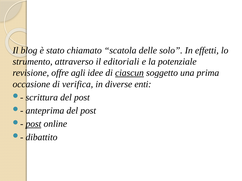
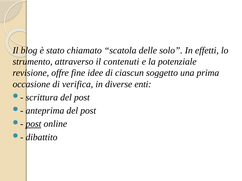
editoriali: editoriali -> contenuti
agli: agli -> fine
ciascun underline: present -> none
